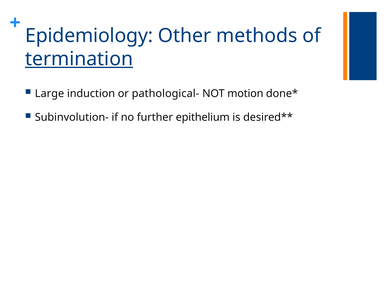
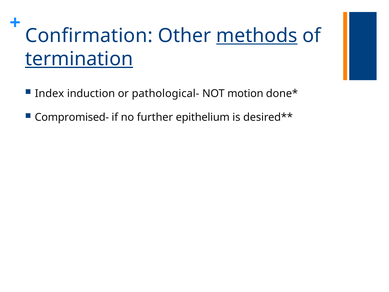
Epidemiology: Epidemiology -> Confirmation
methods underline: none -> present
Large: Large -> Index
Subinvolution-: Subinvolution- -> Compromised-
